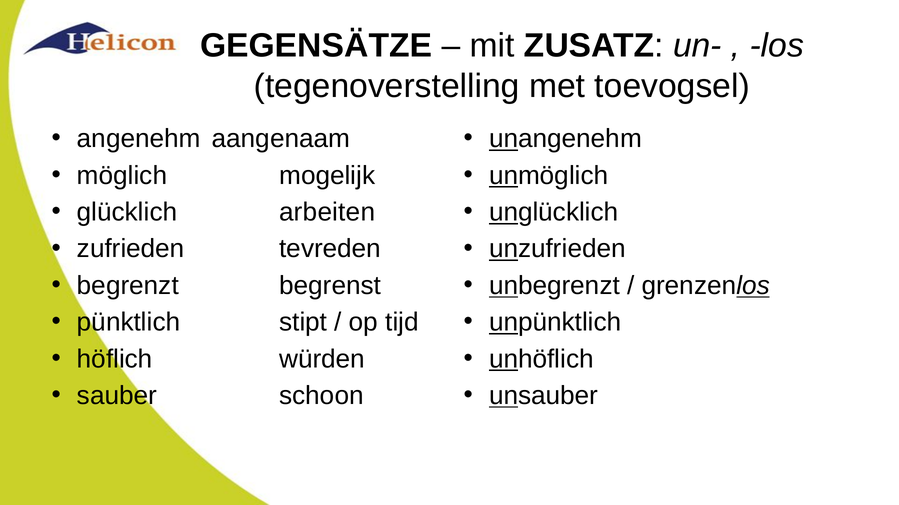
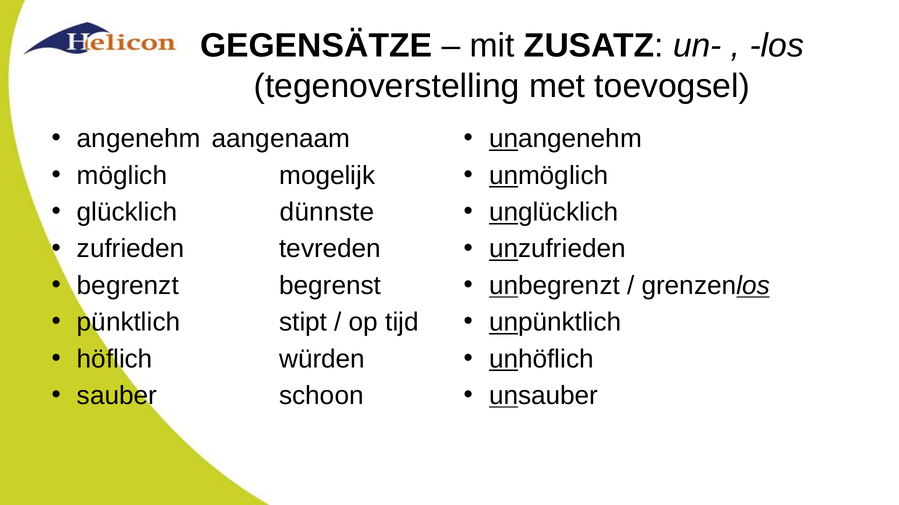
arbeiten: arbeiten -> dünnste
